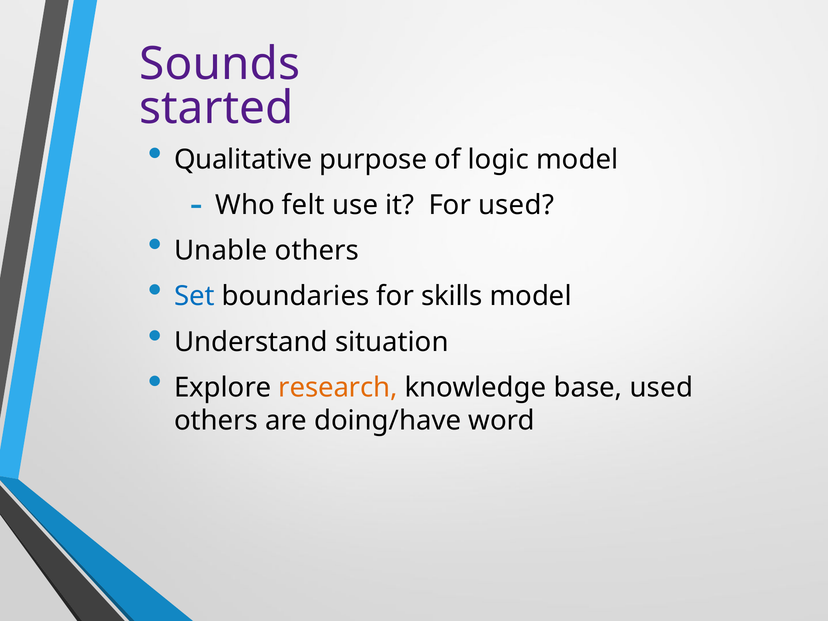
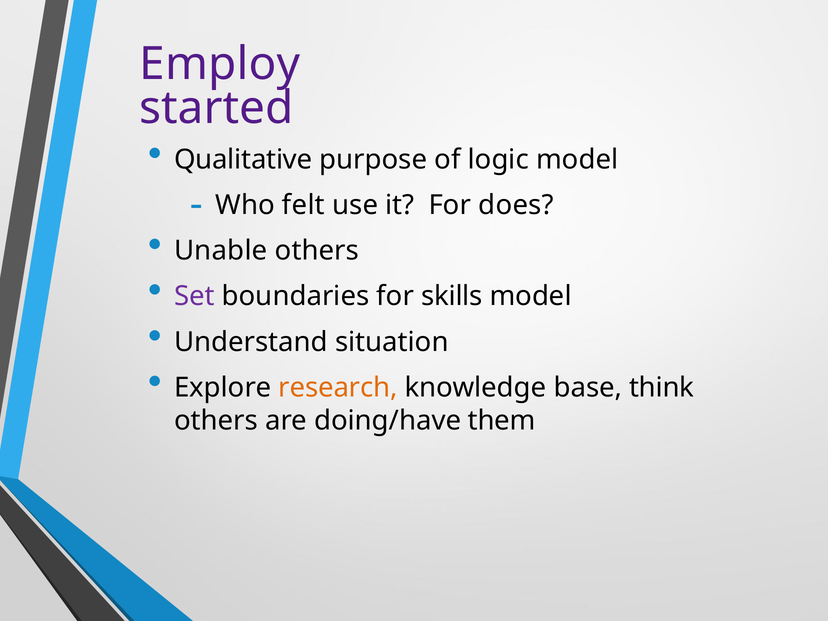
Sounds: Sounds -> Employ
For used: used -> does
Set colour: blue -> purple
base used: used -> think
word: word -> them
